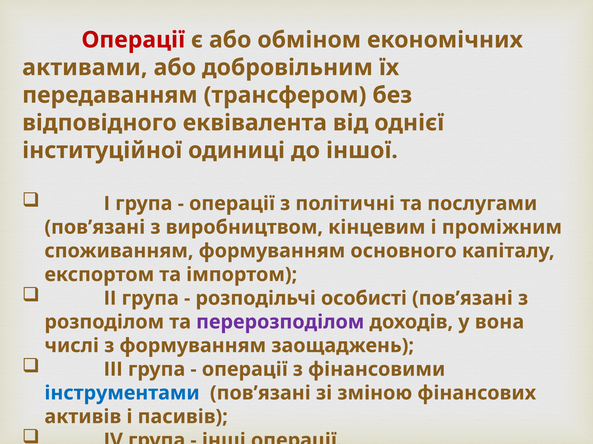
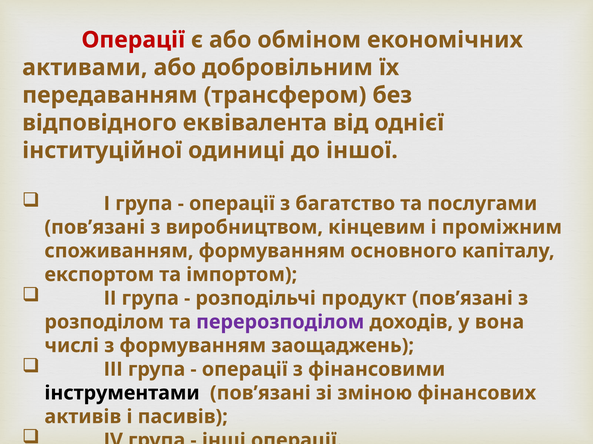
політичні: політичні -> багатство
особисті: особисті -> продукт
інструментами colour: blue -> black
